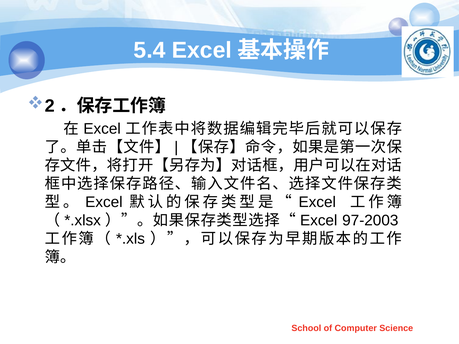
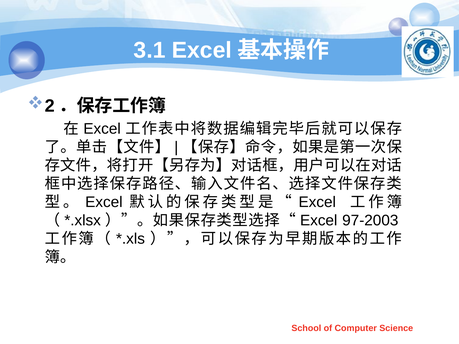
5.4: 5.4 -> 3.1
